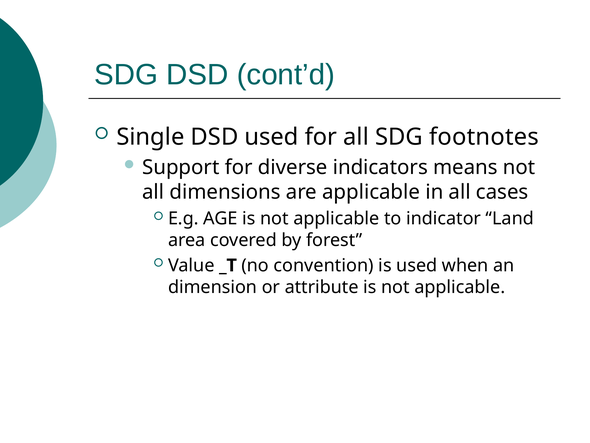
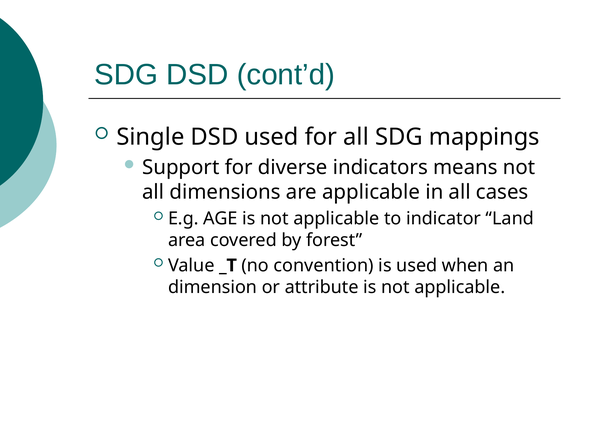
footnotes: footnotes -> mappings
